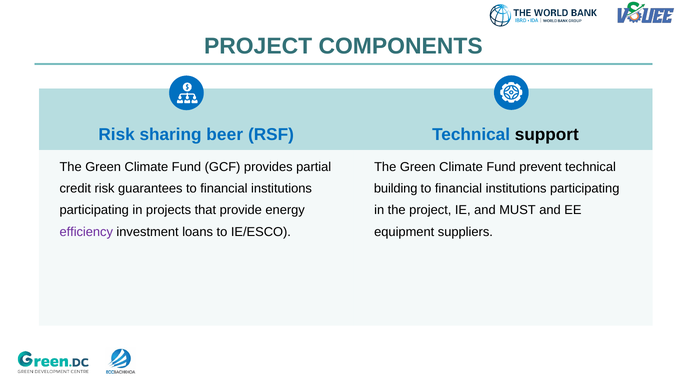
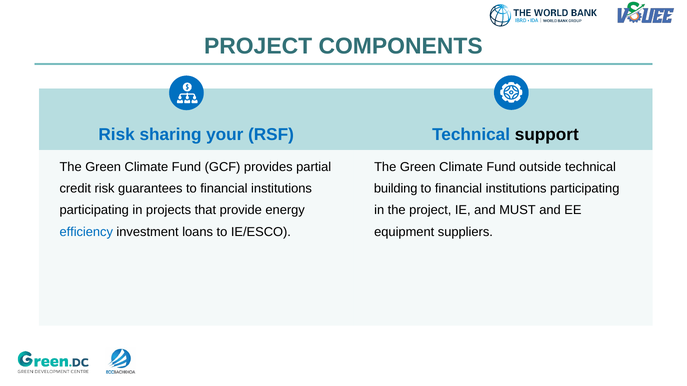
beer: beer -> your
prevent: prevent -> outside
efficiency colour: purple -> blue
